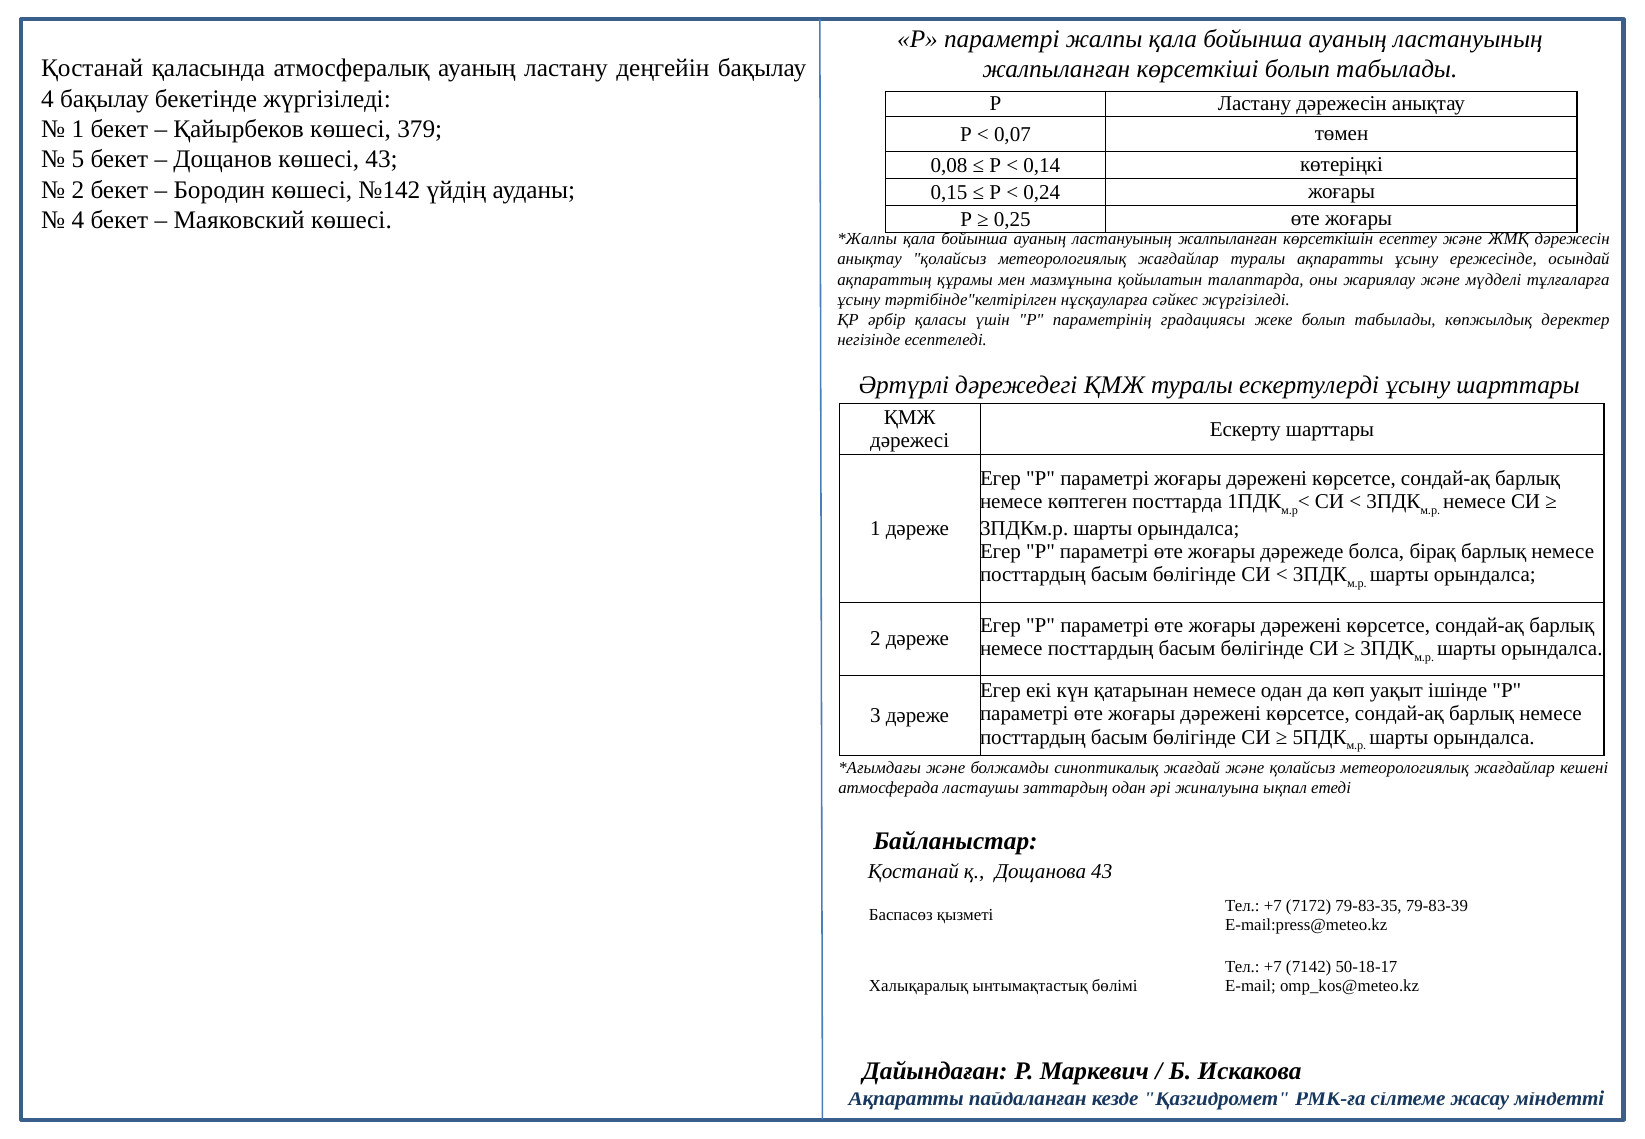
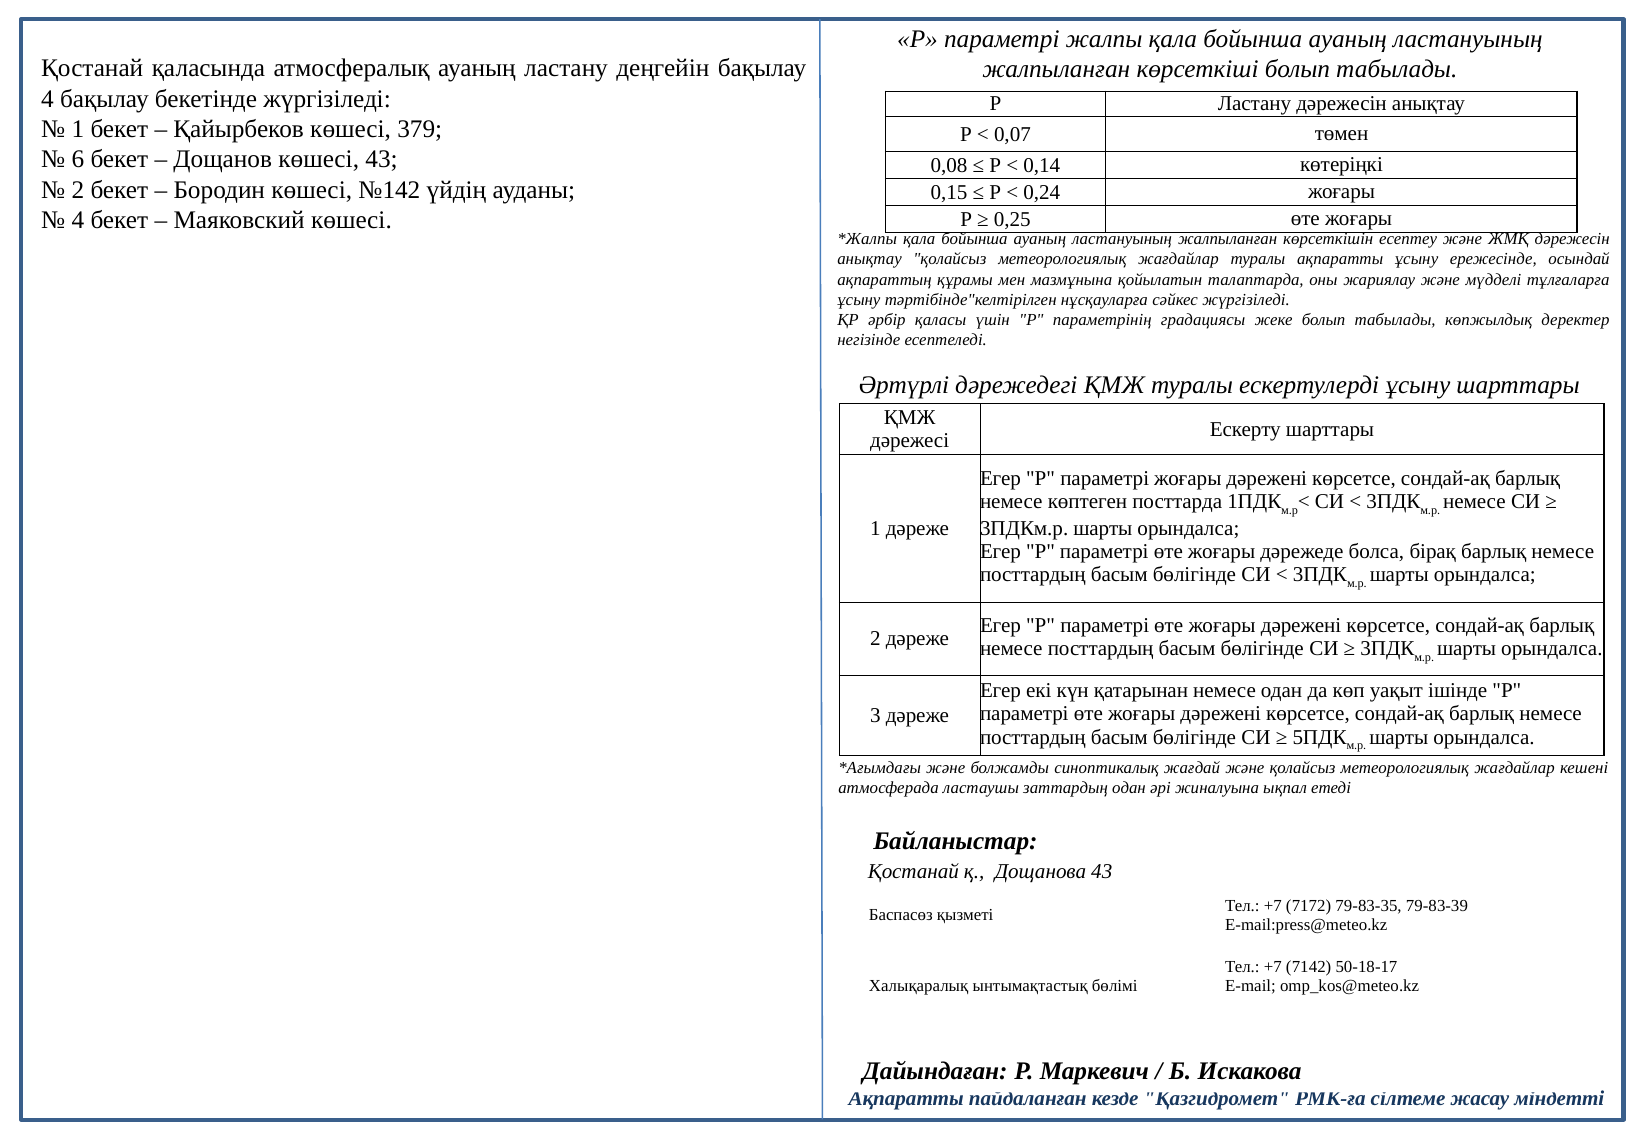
5: 5 -> 6
